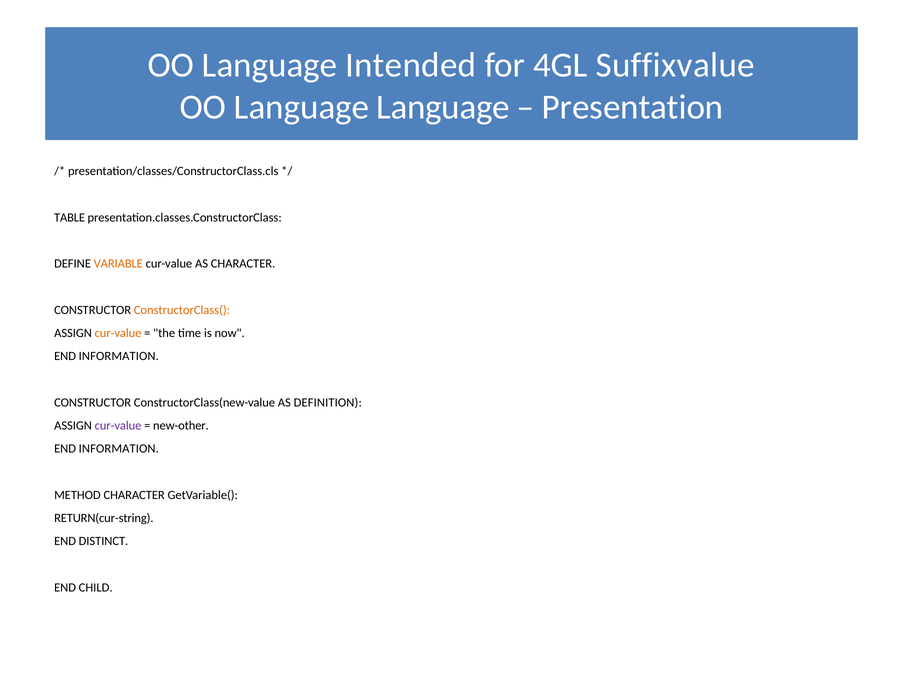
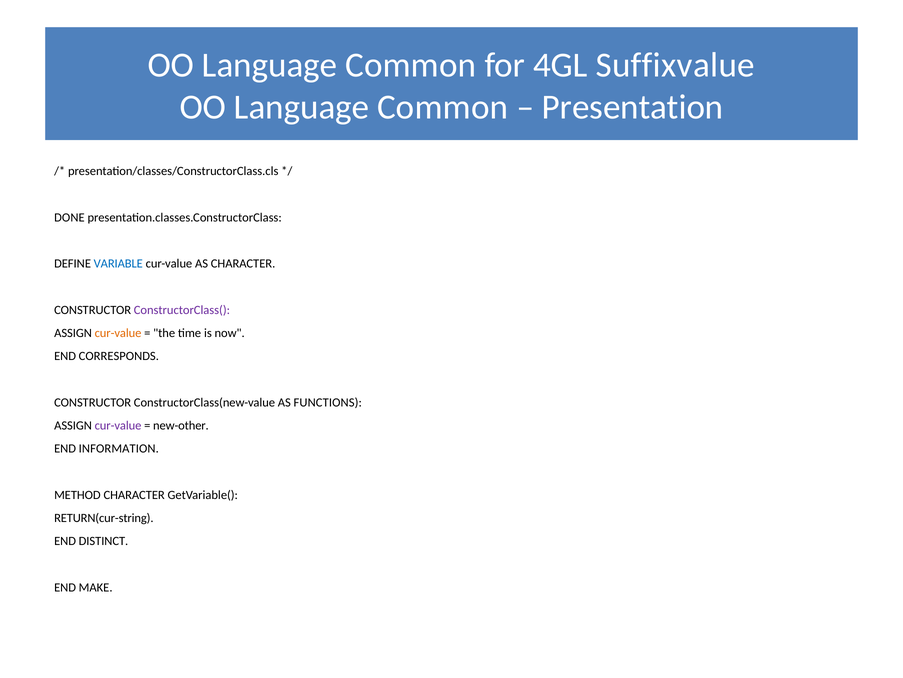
Intended at (411, 65): Intended -> Common
Language at (443, 107): Language -> Common
TABLE: TABLE -> DONE
VARIABLE colour: orange -> blue
ConstructorClass( colour: orange -> purple
INFORMATION at (119, 356): INFORMATION -> CORRESPONDS
DEFINITION: DEFINITION -> FUNCTIONS
CHILD: CHILD -> MAKE
